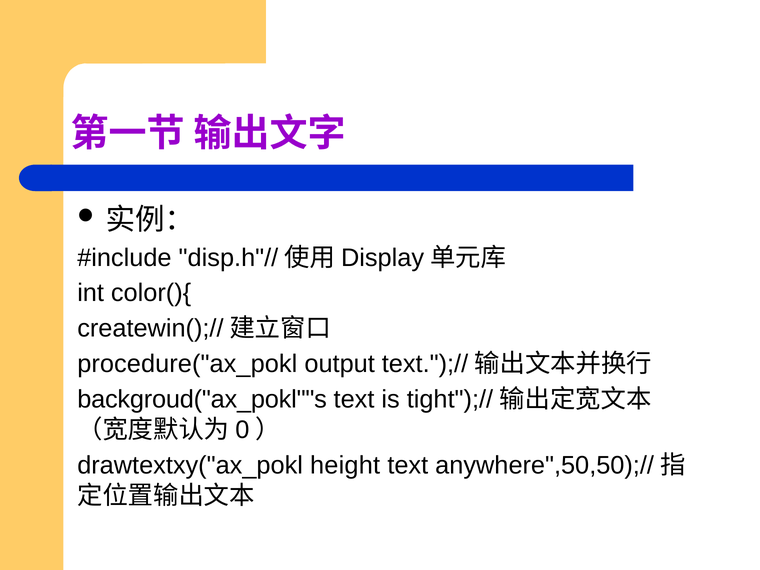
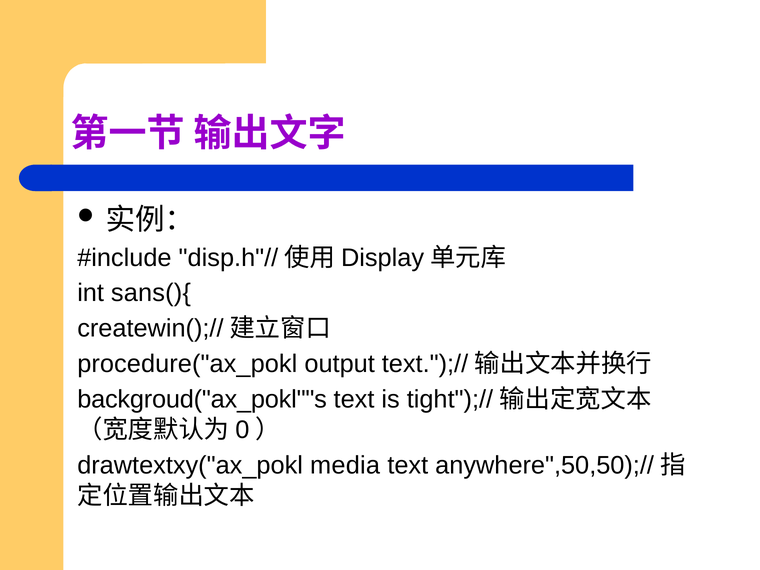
color(){: color(){ -> sans(){
height: height -> media
